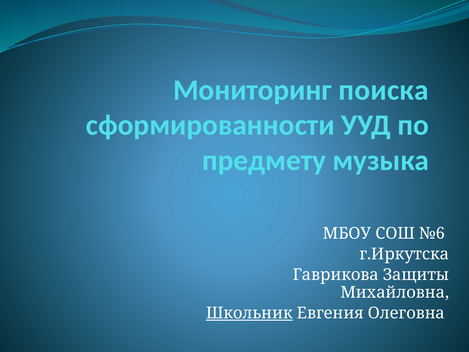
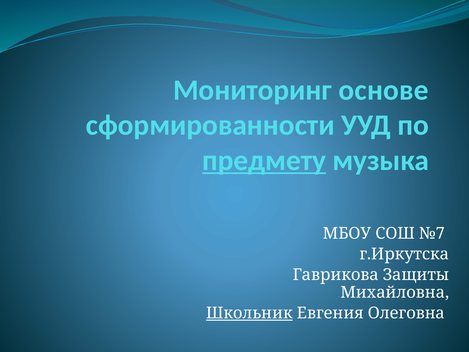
поиска: поиска -> основе
предмету underline: none -> present
№6: №6 -> №7
